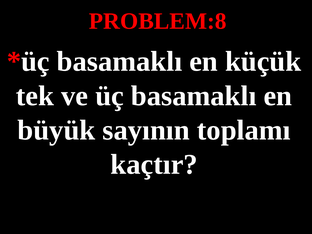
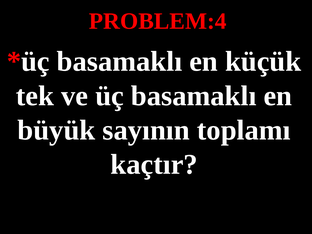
PROBLEM:8: PROBLEM:8 -> PROBLEM:4
